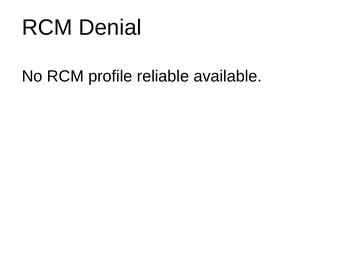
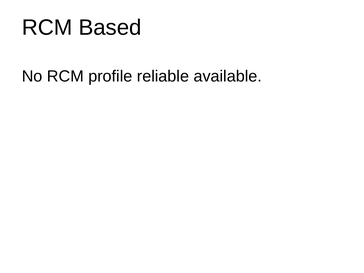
Denial: Denial -> Based
